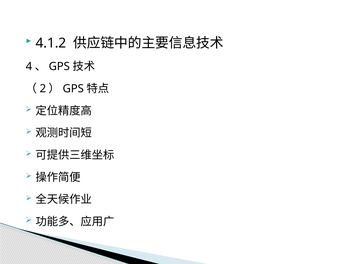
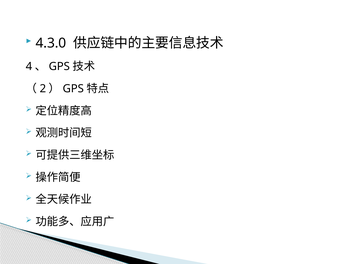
4.1.2: 4.1.2 -> 4.3.0
